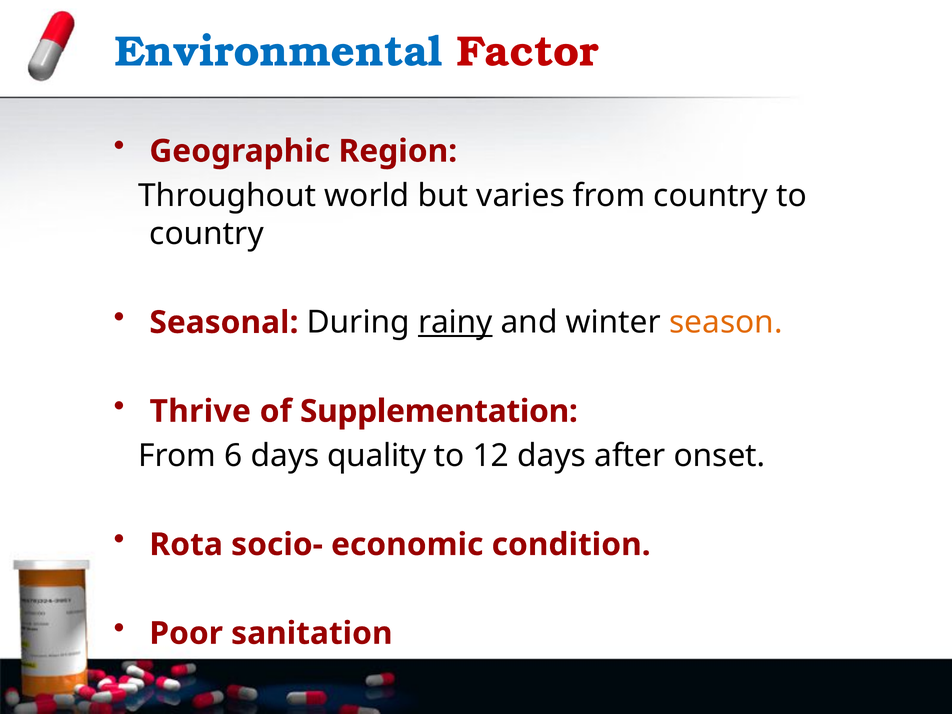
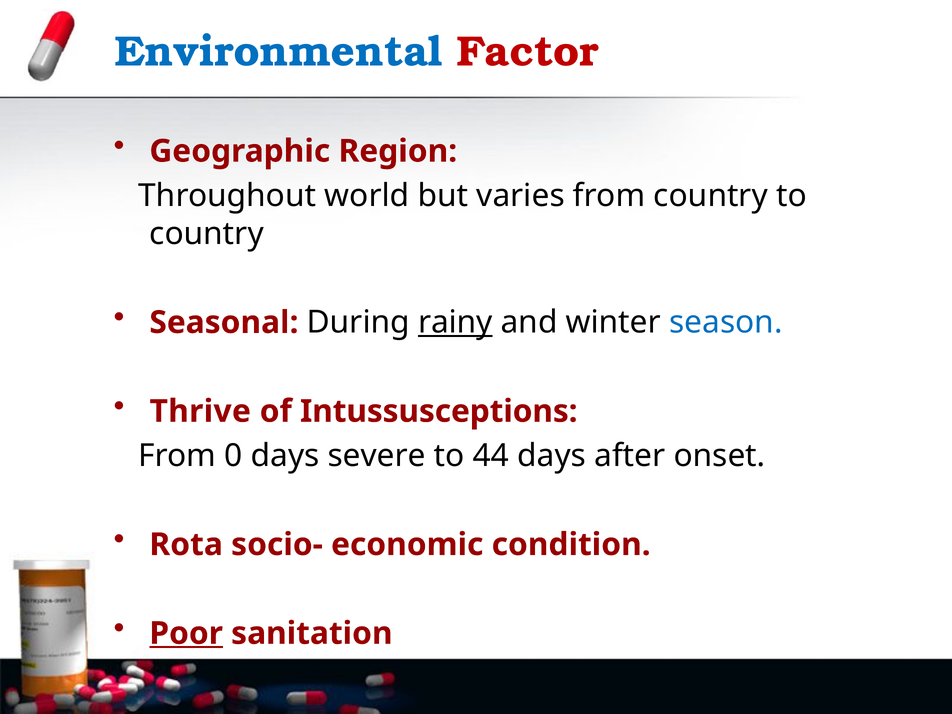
season colour: orange -> blue
Supplementation: Supplementation -> Intussusceptions
6: 6 -> 0
quality: quality -> severe
12: 12 -> 44
Poor underline: none -> present
